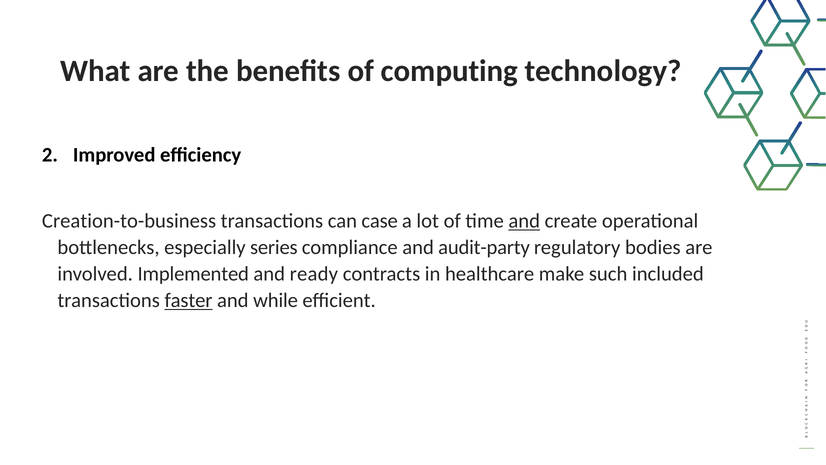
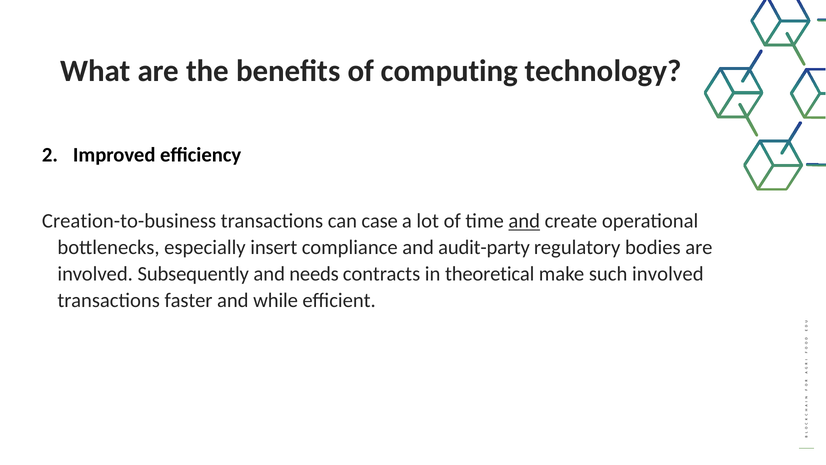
series: series -> insert
Implemented: Implemented -> Subsequently
ready: ready -> needs
healthcare: healthcare -> theoretical
such included: included -> involved
faster underline: present -> none
